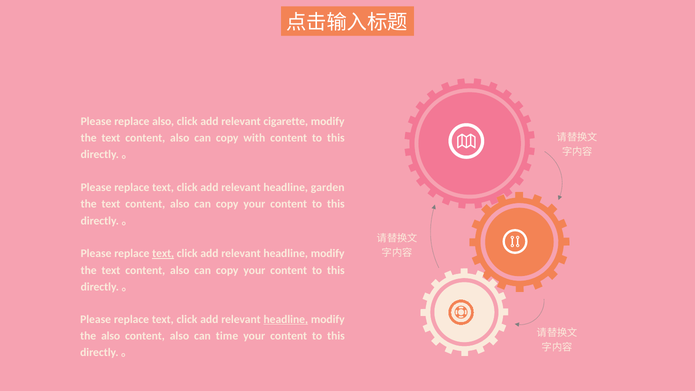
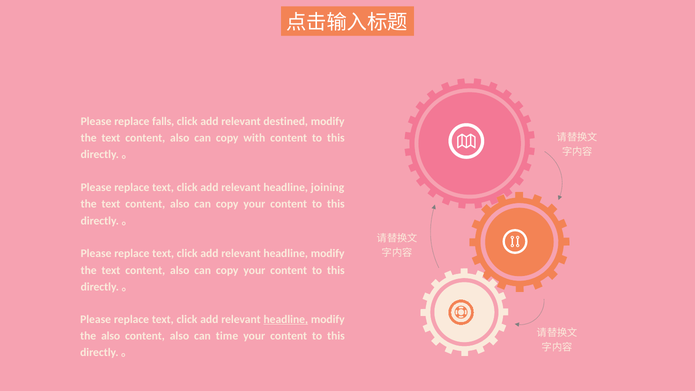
replace also: also -> falls
cigarette: cigarette -> destined
garden: garden -> joining
text at (163, 254) underline: present -> none
